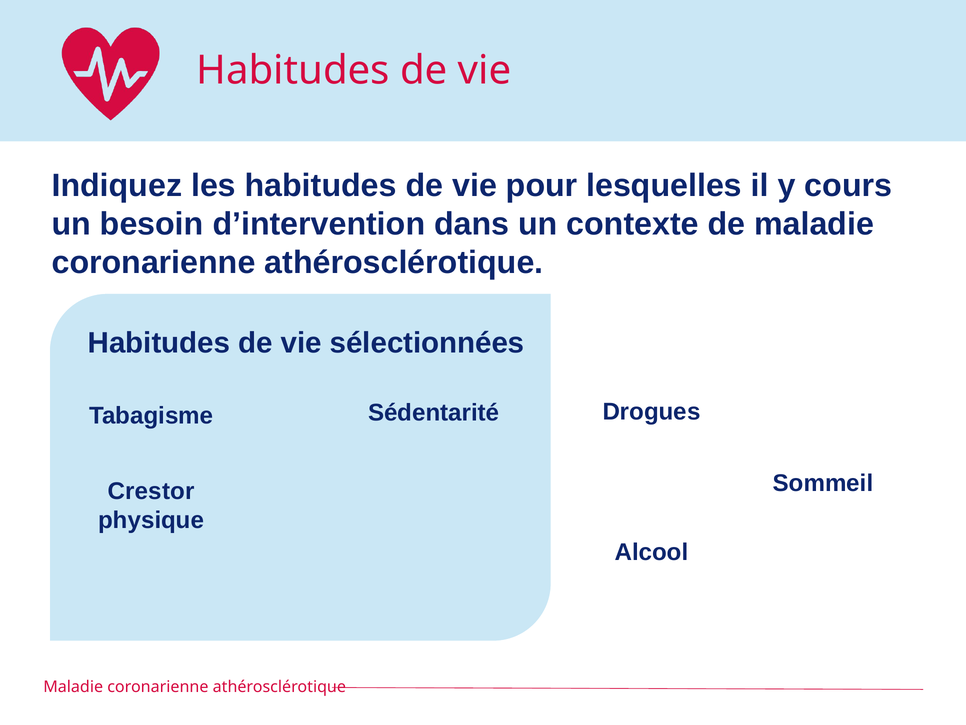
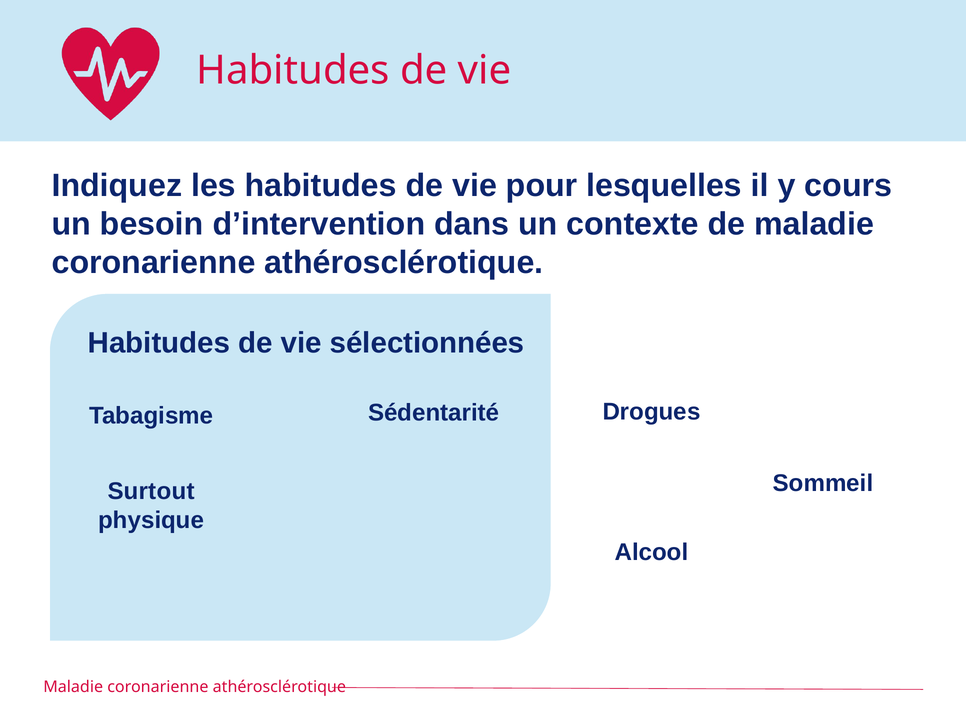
Crestor: Crestor -> Surtout
